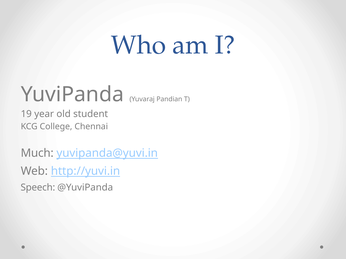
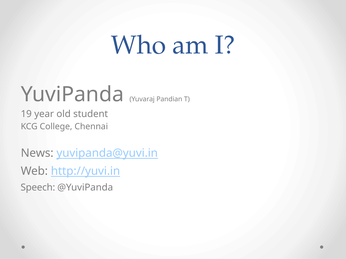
Much: Much -> News
